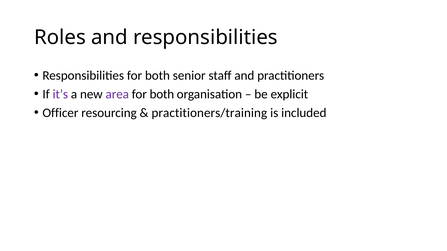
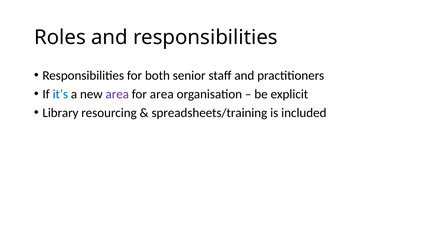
it’s colour: purple -> blue
both at (162, 94): both -> area
Officer: Officer -> Library
practitioners/training: practitioners/training -> spreadsheets/training
